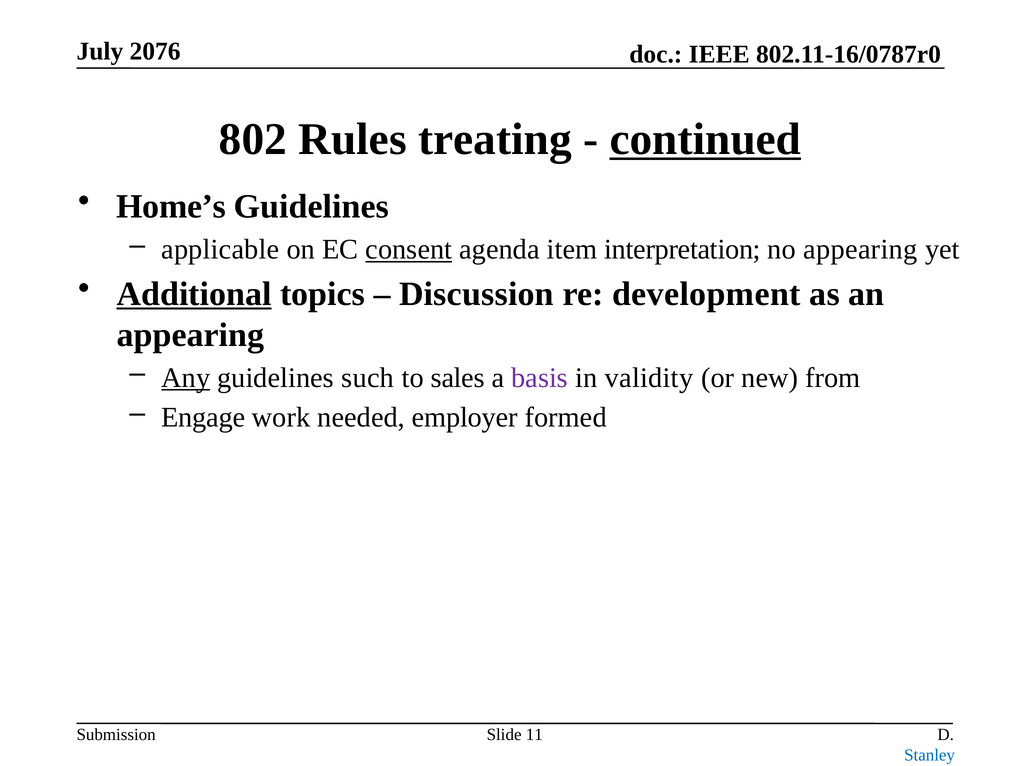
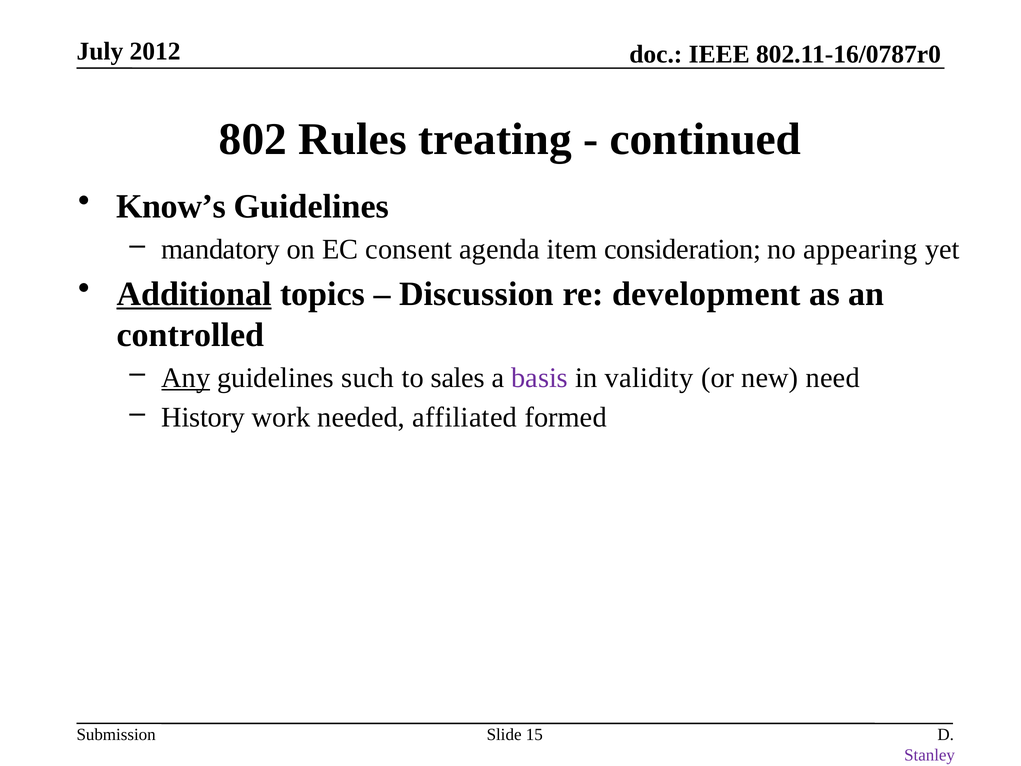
2076: 2076 -> 2012
continued underline: present -> none
Home’s: Home’s -> Know’s
applicable: applicable -> mandatory
consent underline: present -> none
interpretation: interpretation -> consideration
appearing at (190, 335): appearing -> controlled
from: from -> need
Engage: Engage -> History
employer: employer -> affiliated
11: 11 -> 15
Stanley colour: blue -> purple
